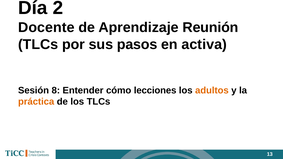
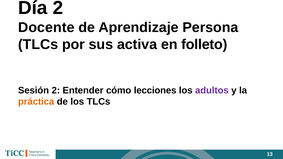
Reunión: Reunión -> Persona
pasos: pasos -> activa
activa: activa -> folleto
Sesión 8: 8 -> 2
adultos colour: orange -> purple
